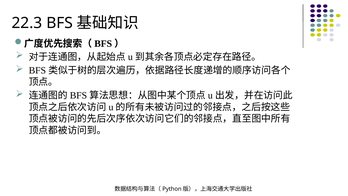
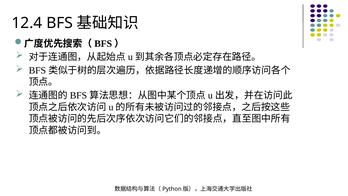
22.3: 22.3 -> 12.4
